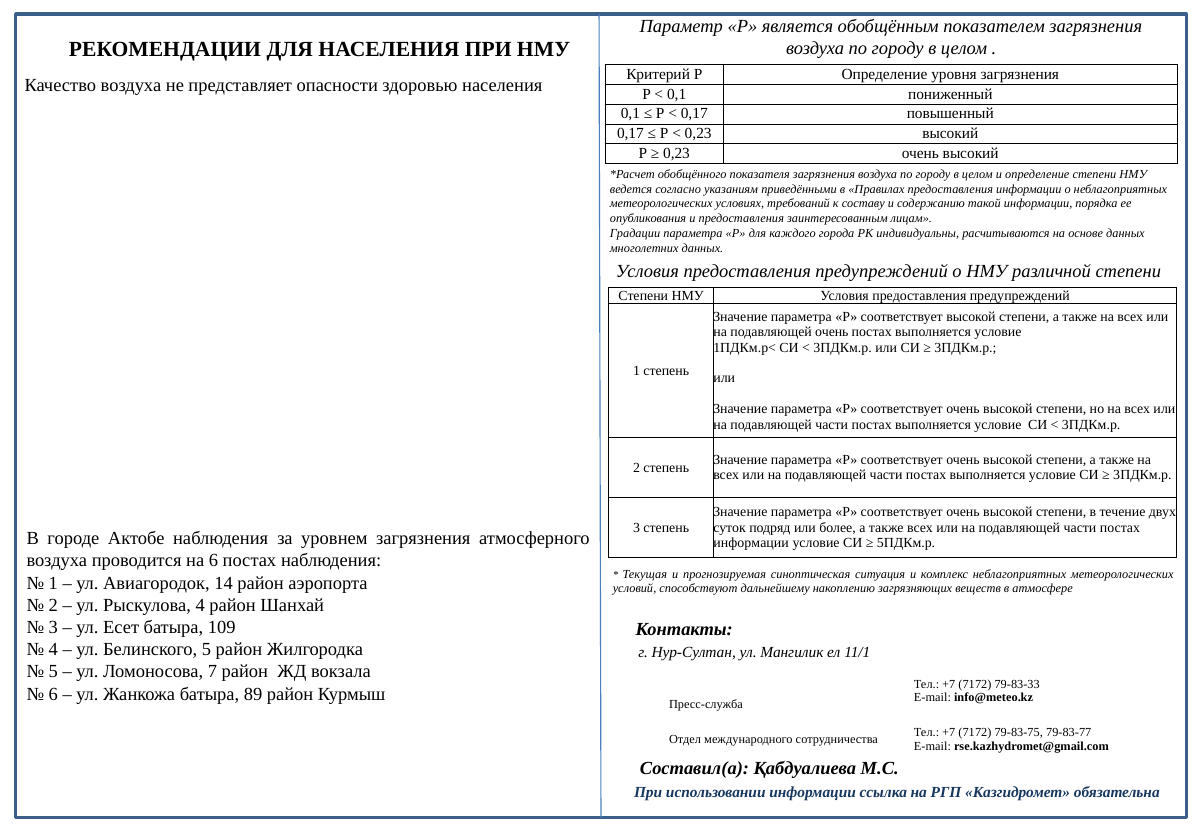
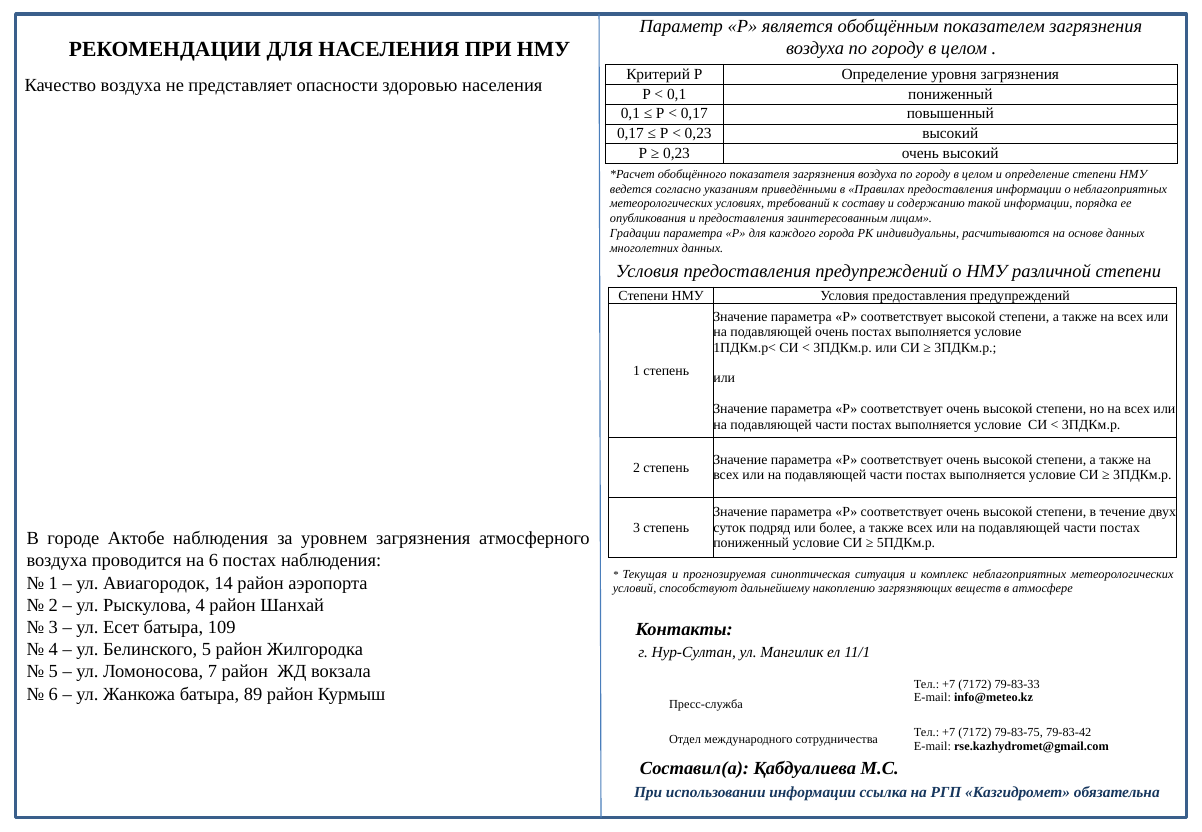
информации at (751, 543): информации -> пониженный
79-83-77: 79-83-77 -> 79-83-42
